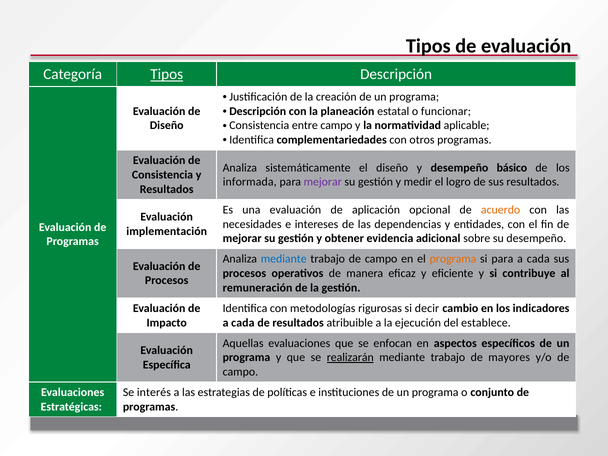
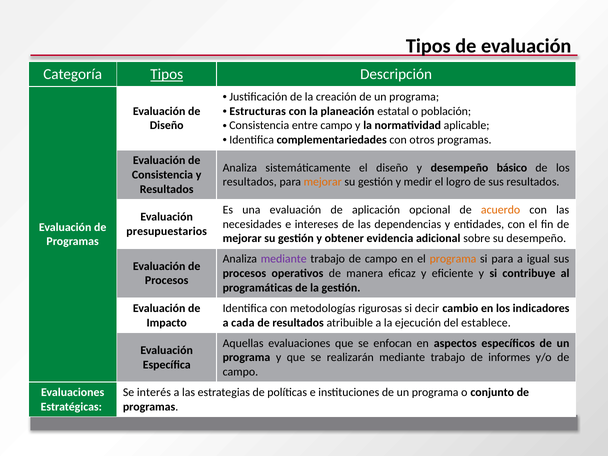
Descripción at (258, 111): Descripción -> Estructuras
funcionar: funcionar -> población
informada at (250, 182): informada -> resultados
mejorar at (323, 182) colour: purple -> orange
implementación: implementación -> presupuestarios
mediante at (284, 259) colour: blue -> purple
cada at (538, 259): cada -> igual
remuneración: remuneración -> programáticas
realizarán underline: present -> none
mayores: mayores -> informes
